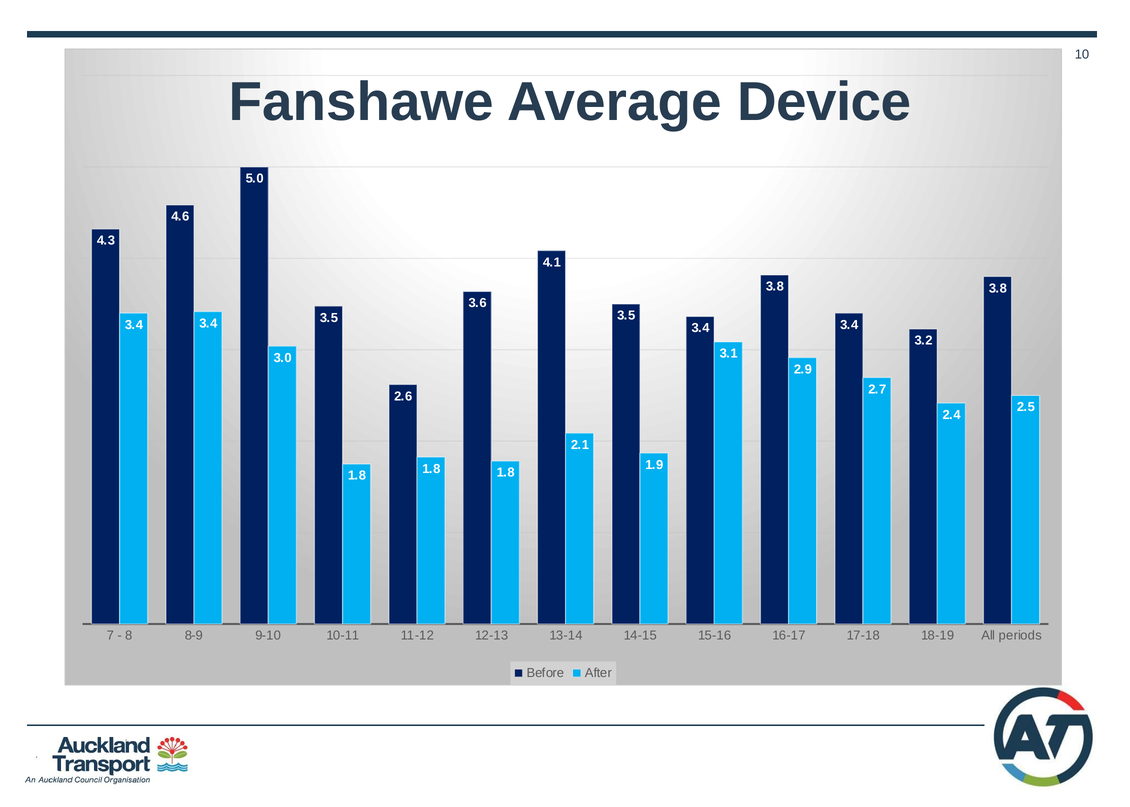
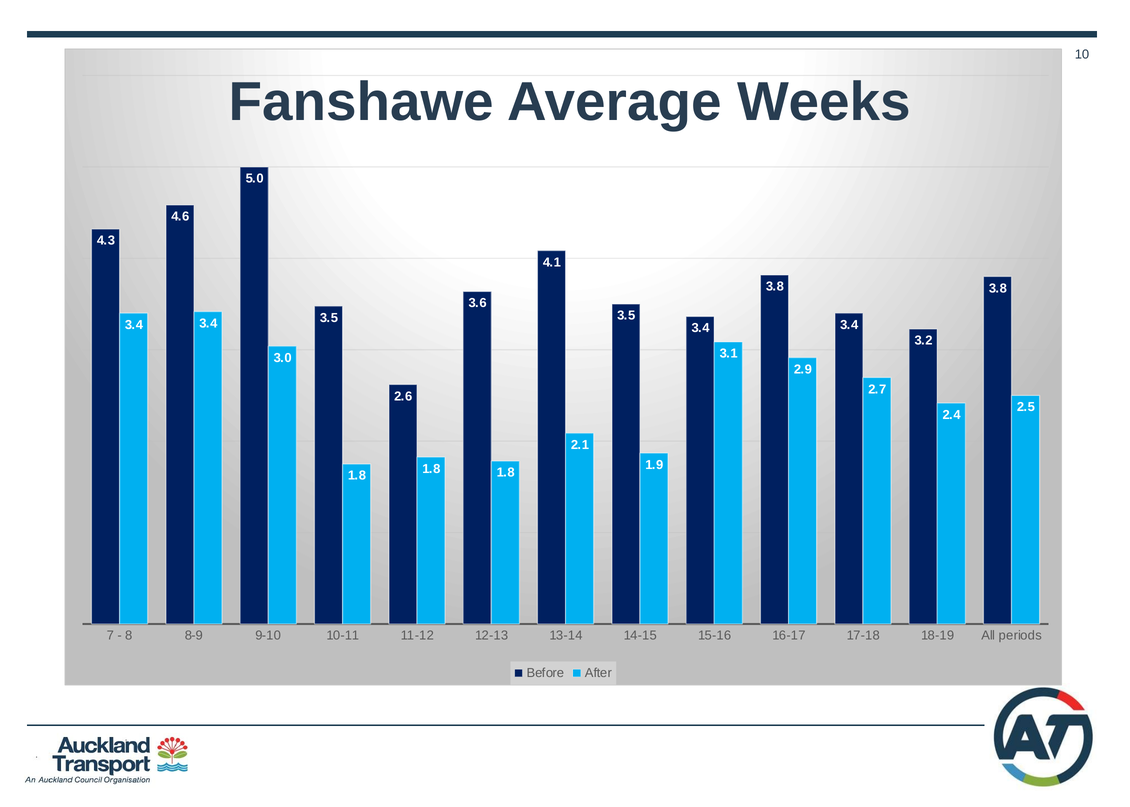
Device: Device -> Weeks
